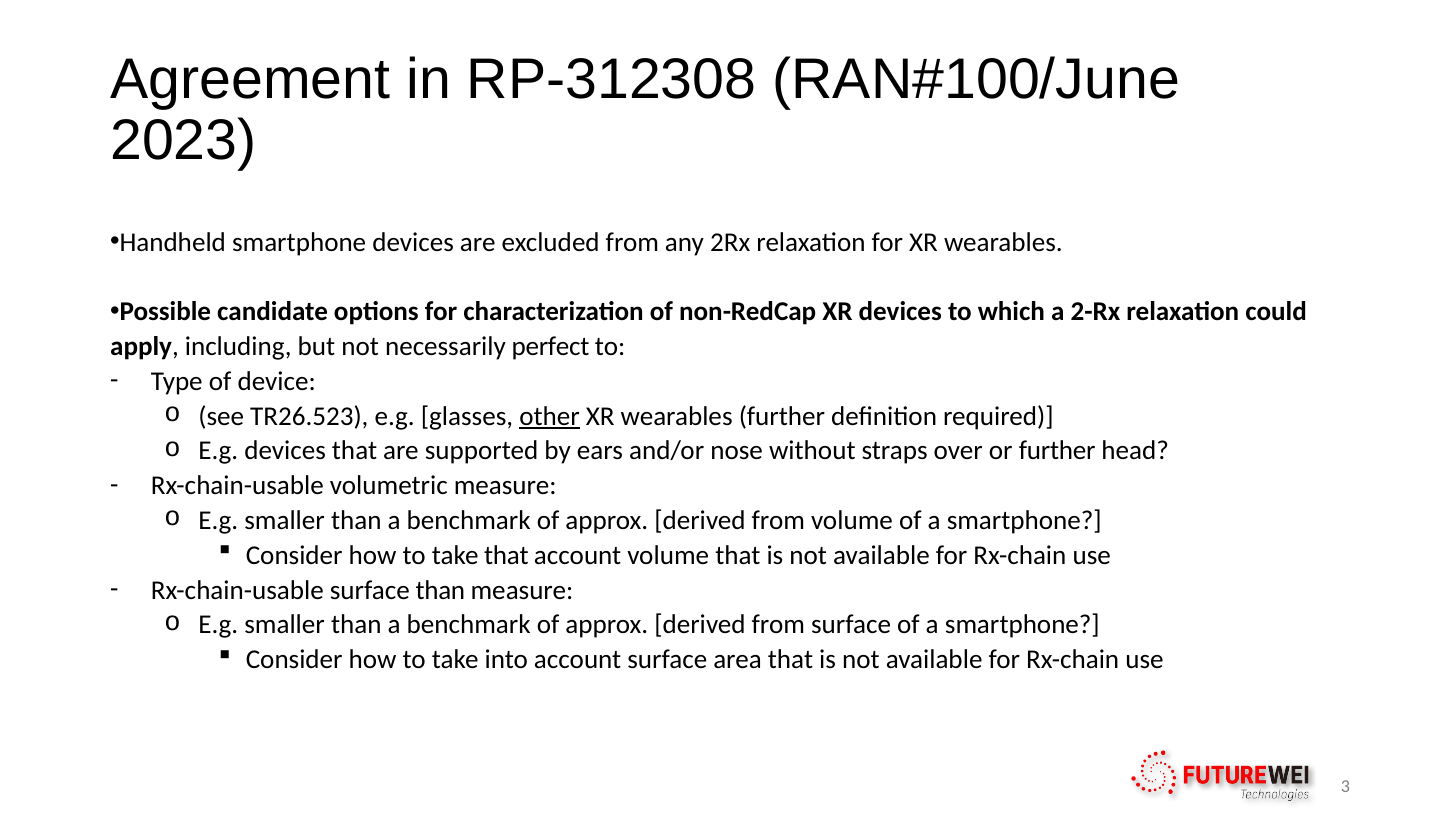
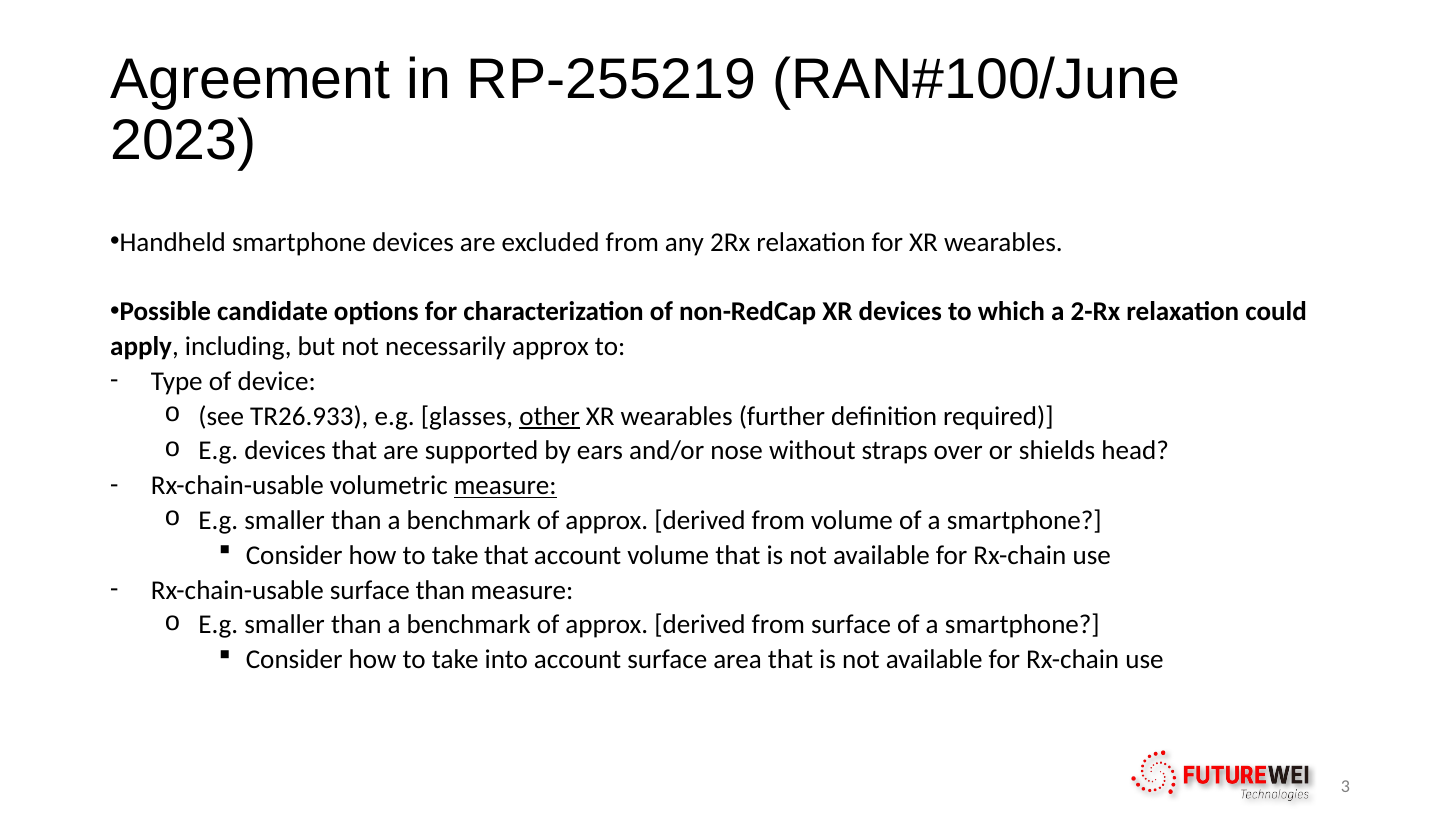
RP-312308: RP-312308 -> RP-255219
necessarily perfect: perfect -> approx
TR26.523: TR26.523 -> TR26.933
or further: further -> shields
measure at (505, 486) underline: none -> present
